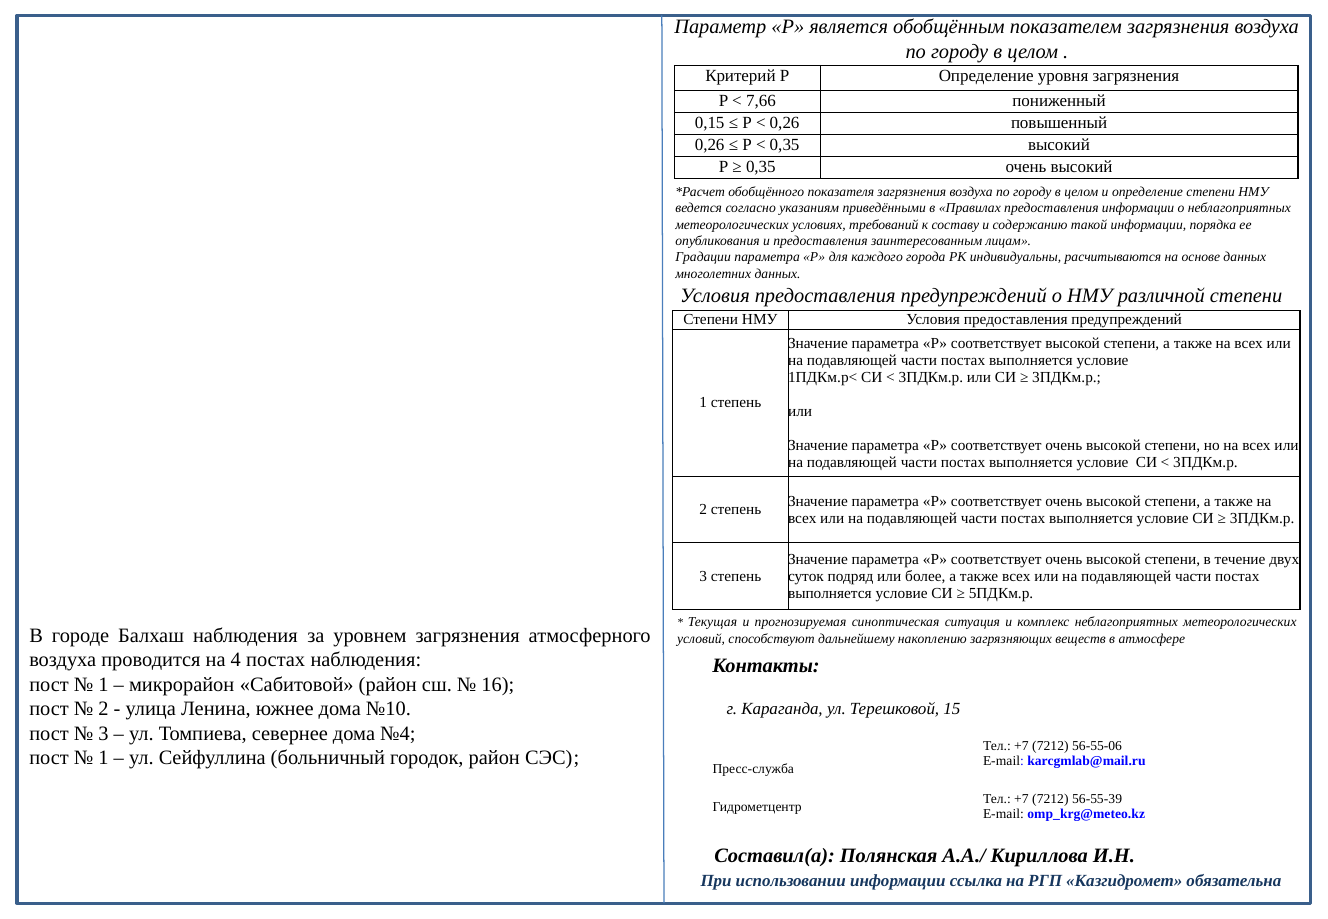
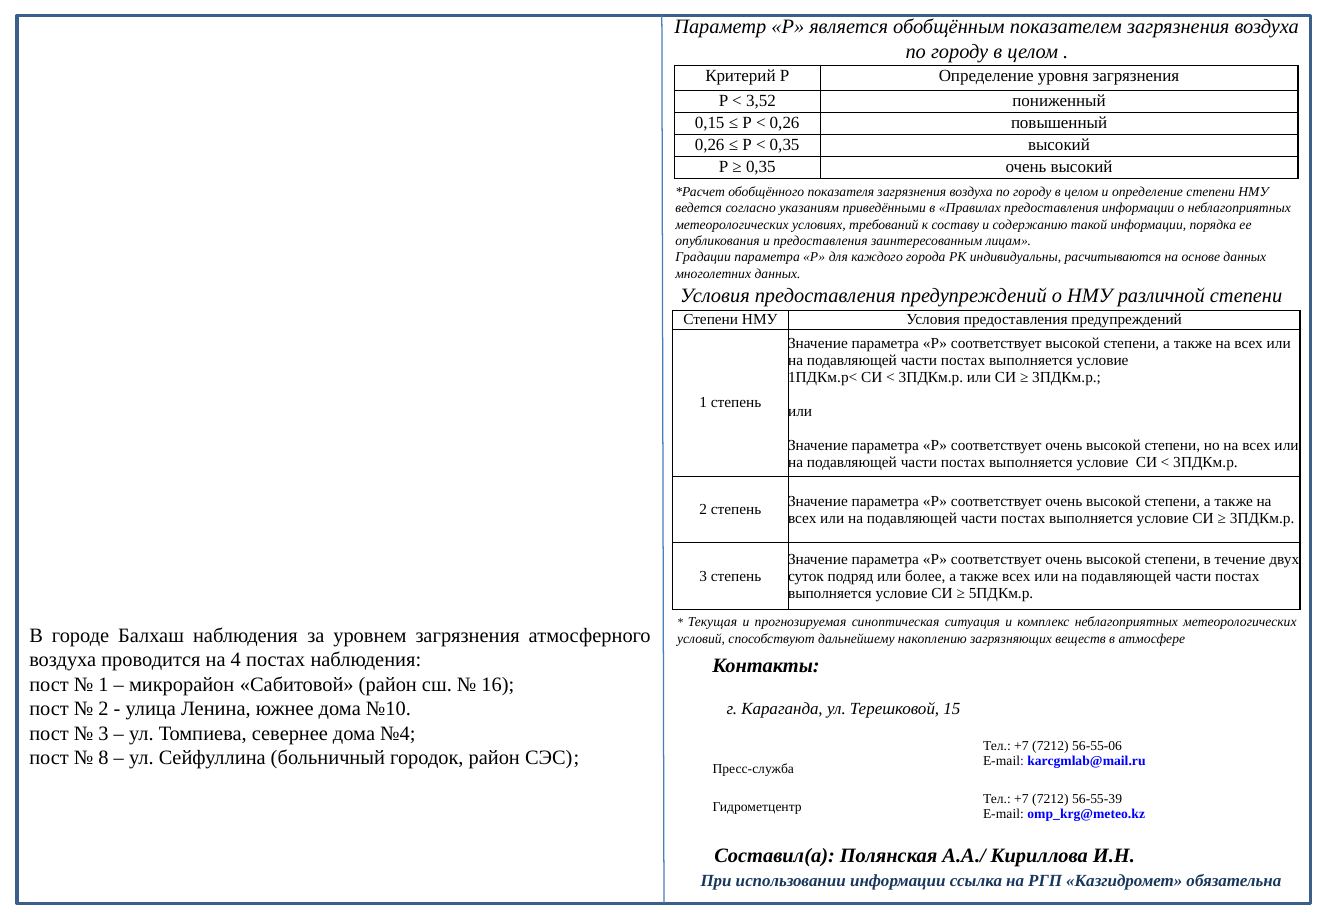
7,66: 7,66 -> 3,52
1 at (104, 758): 1 -> 8
